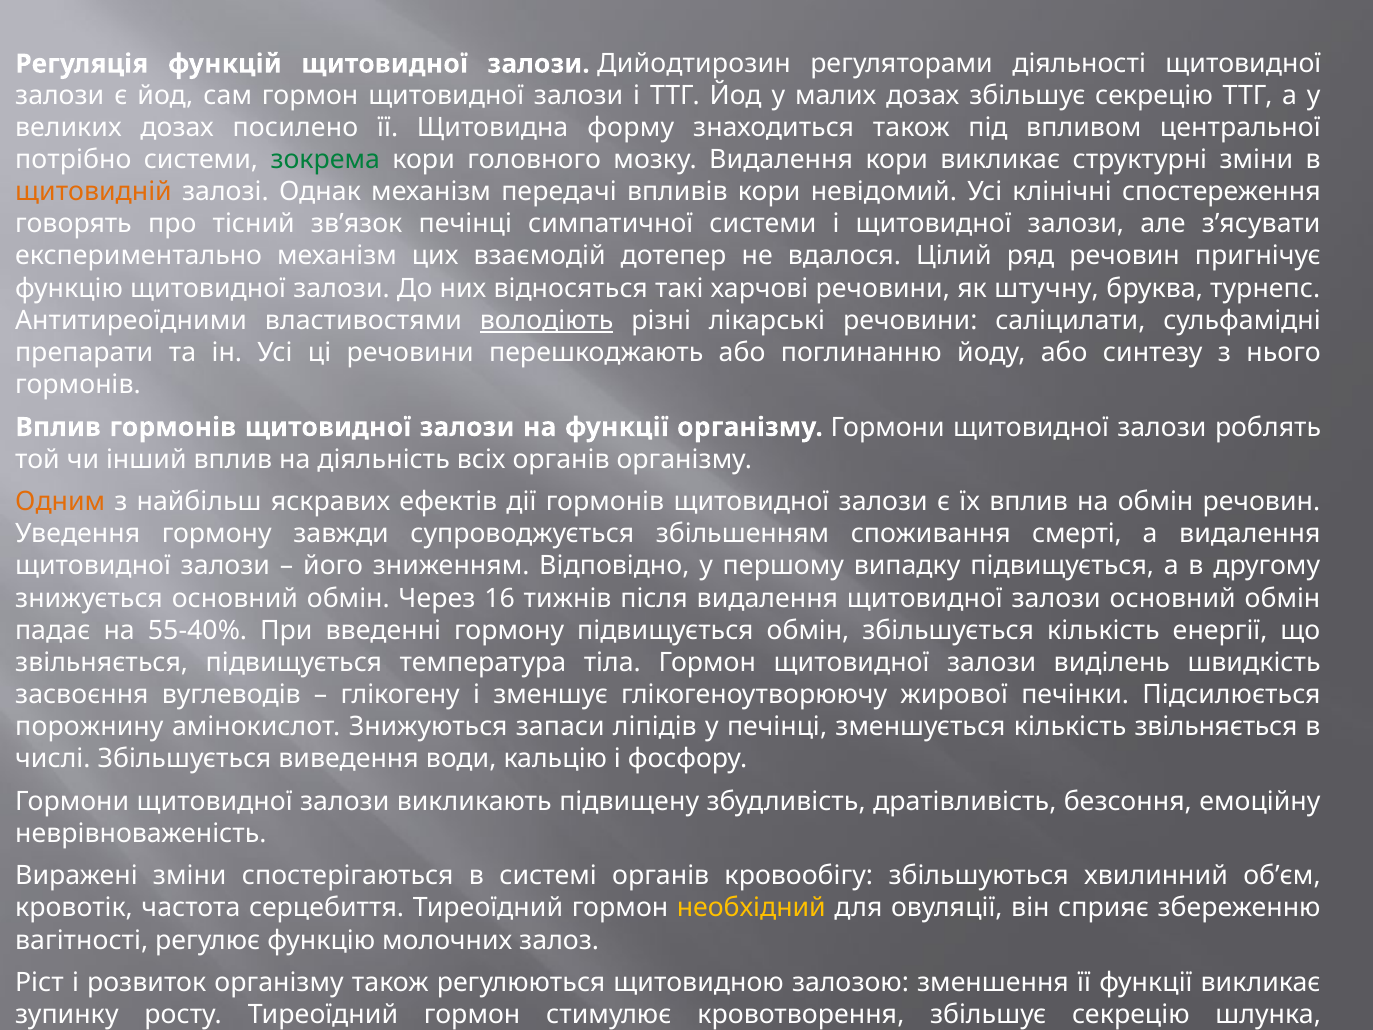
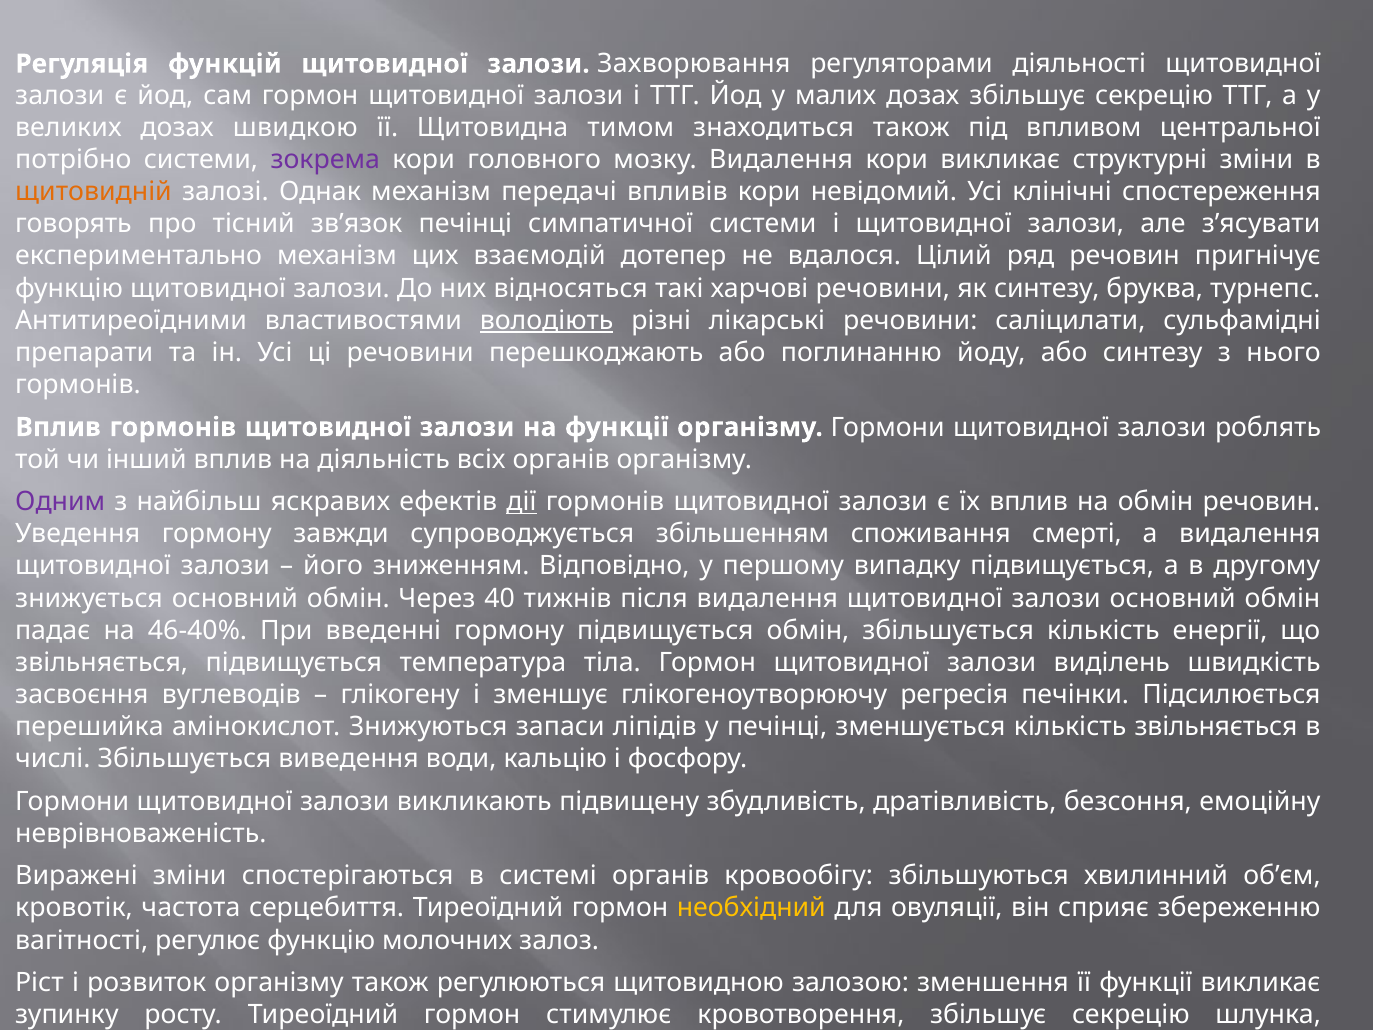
Дийодтирозин: Дийодтирозин -> Захворювання
посилено: посилено -> швидкою
форму: форму -> тимом
зокрема colour: green -> purple
як штучну: штучну -> синтезу
Одним colour: orange -> purple
дії underline: none -> present
16: 16 -> 40
55-40%: 55-40% -> 46-40%
жирової: жирової -> регресія
порожнину: порожнину -> перешийка
